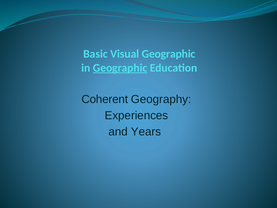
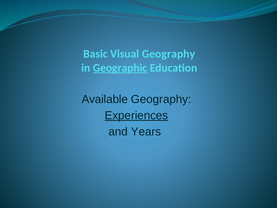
Visual Geographic: Geographic -> Geography
Coherent: Coherent -> Available
Experiences underline: none -> present
